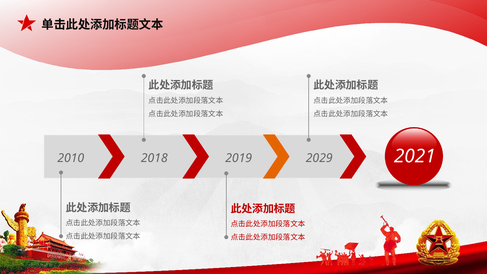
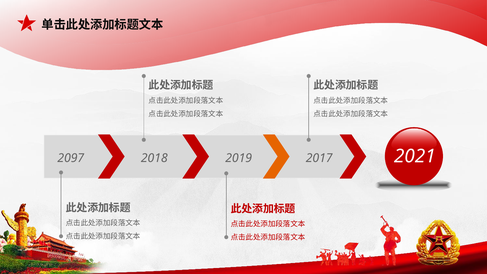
2010: 2010 -> 2097
2029: 2029 -> 2017
